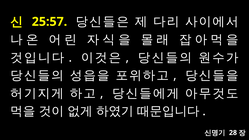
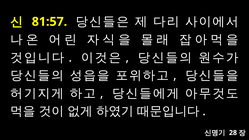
25:57: 25:57 -> 81:57
